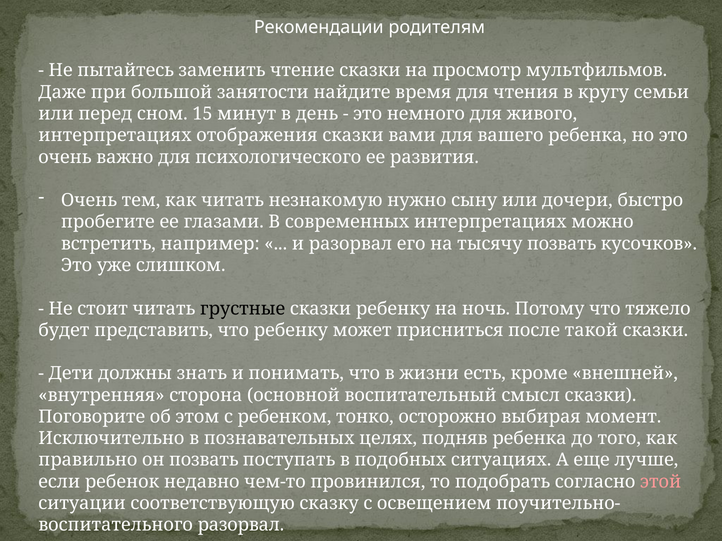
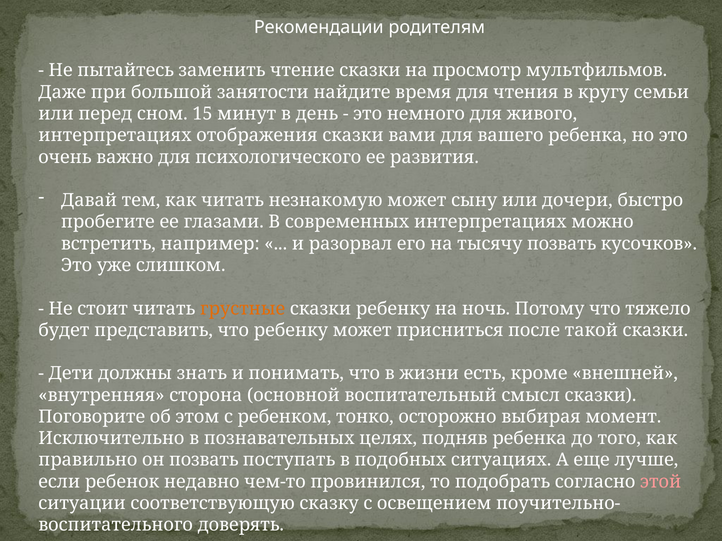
Очень at (89, 201): Очень -> Давай
незнакомую нужно: нужно -> может
грустные colour: black -> orange
разорвал at (241, 525): разорвал -> доверять
